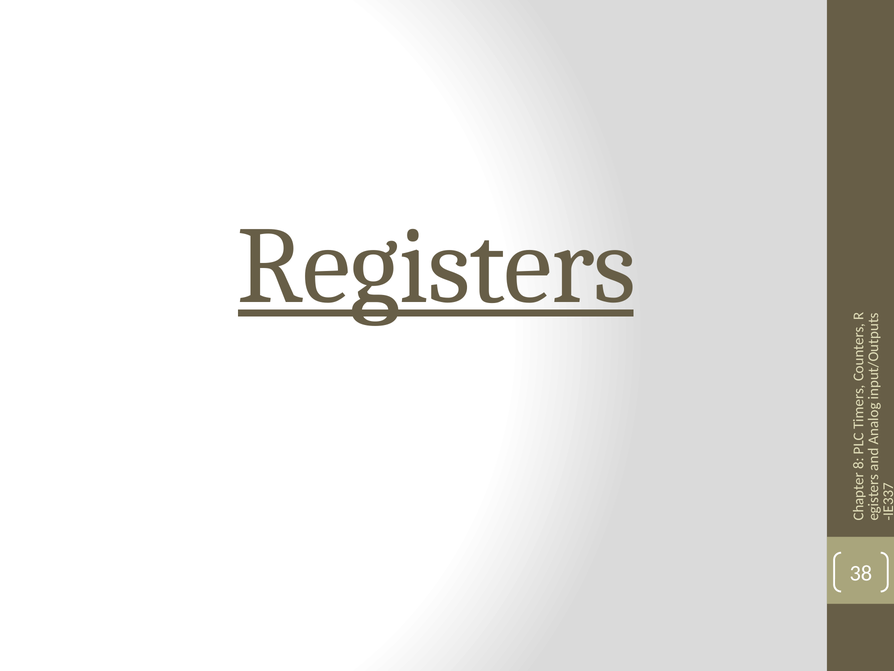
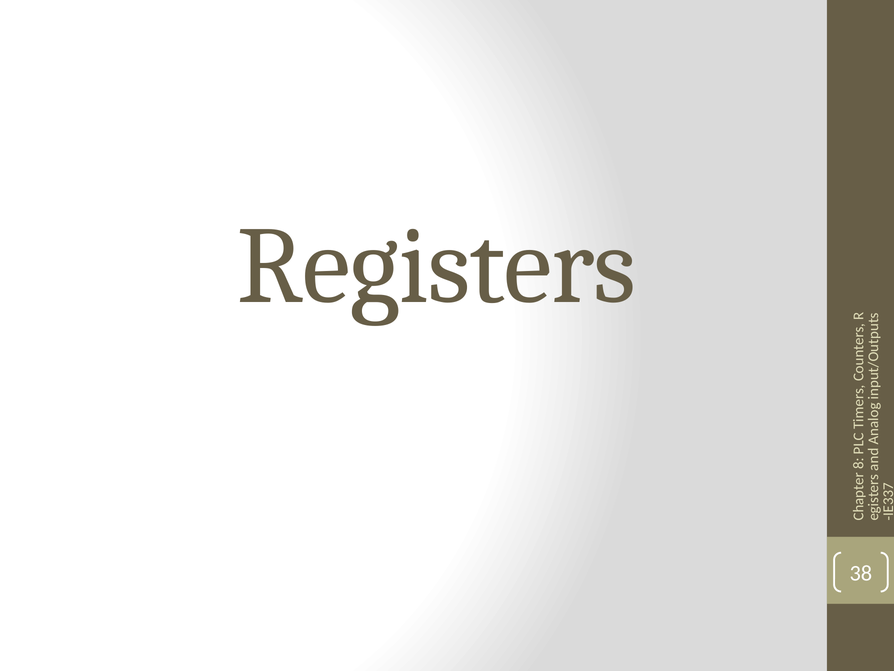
Registers underline: present -> none
